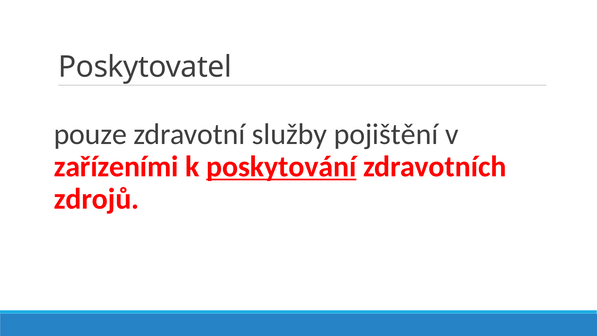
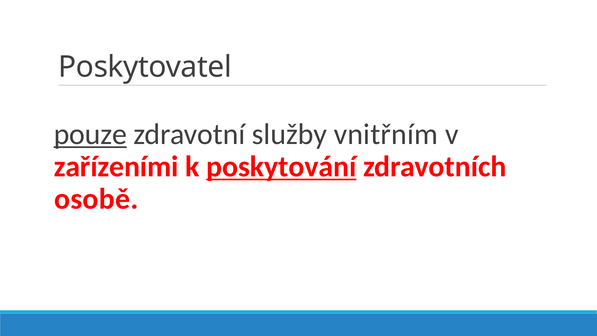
pouze underline: none -> present
pojištění: pojištění -> vnitřním
zdrojů: zdrojů -> osobě
